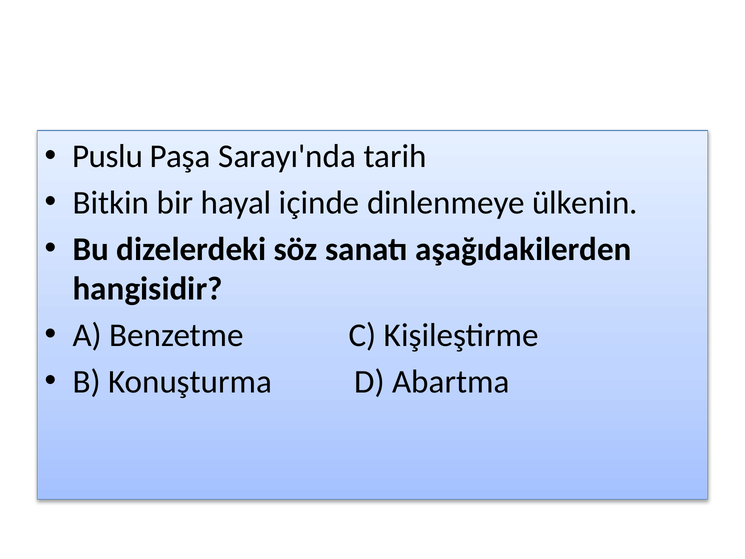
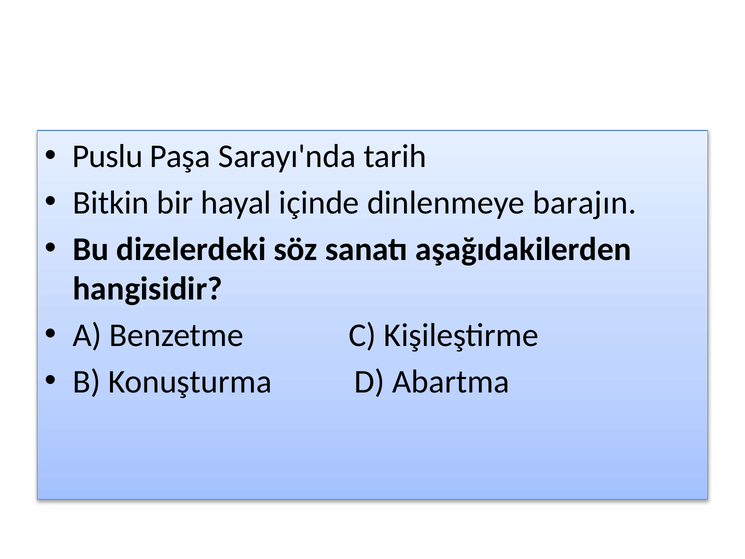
ülkenin: ülkenin -> barajın
